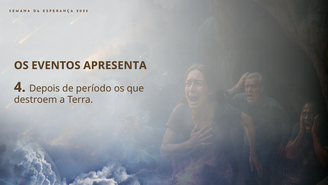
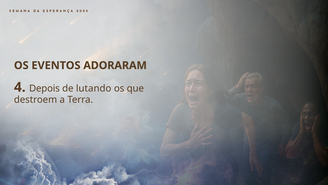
APRESENTA: APRESENTA -> ADORARAM
período: período -> lutando
